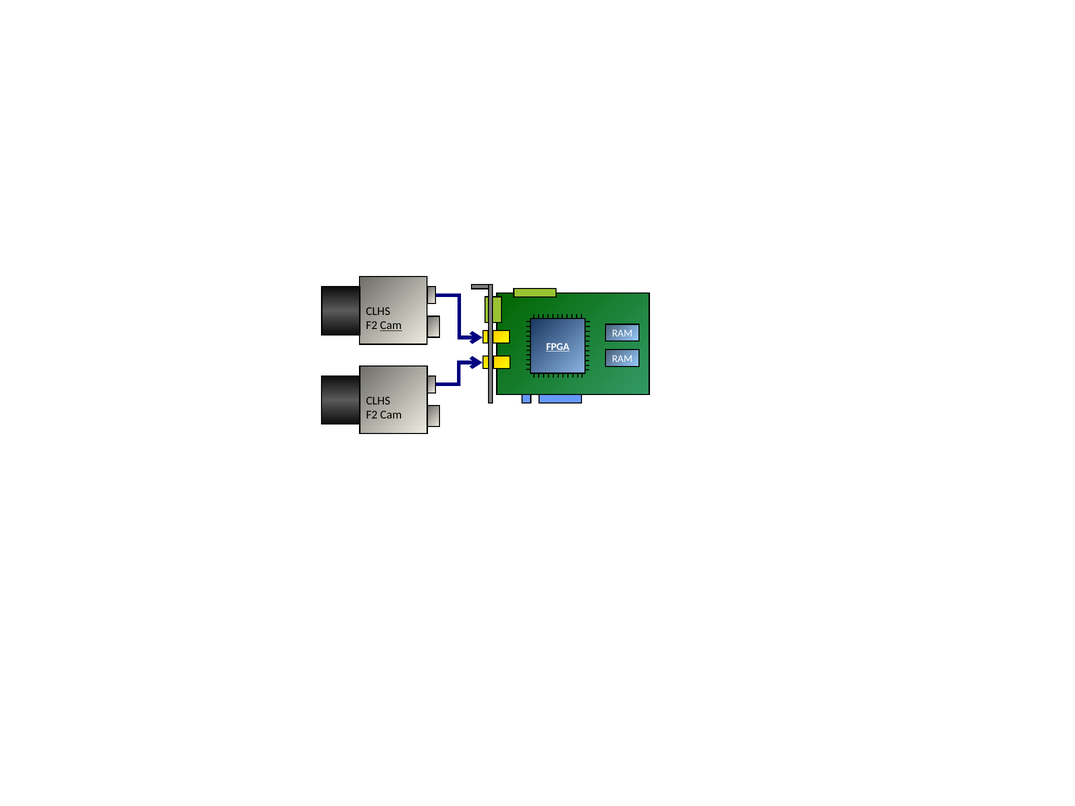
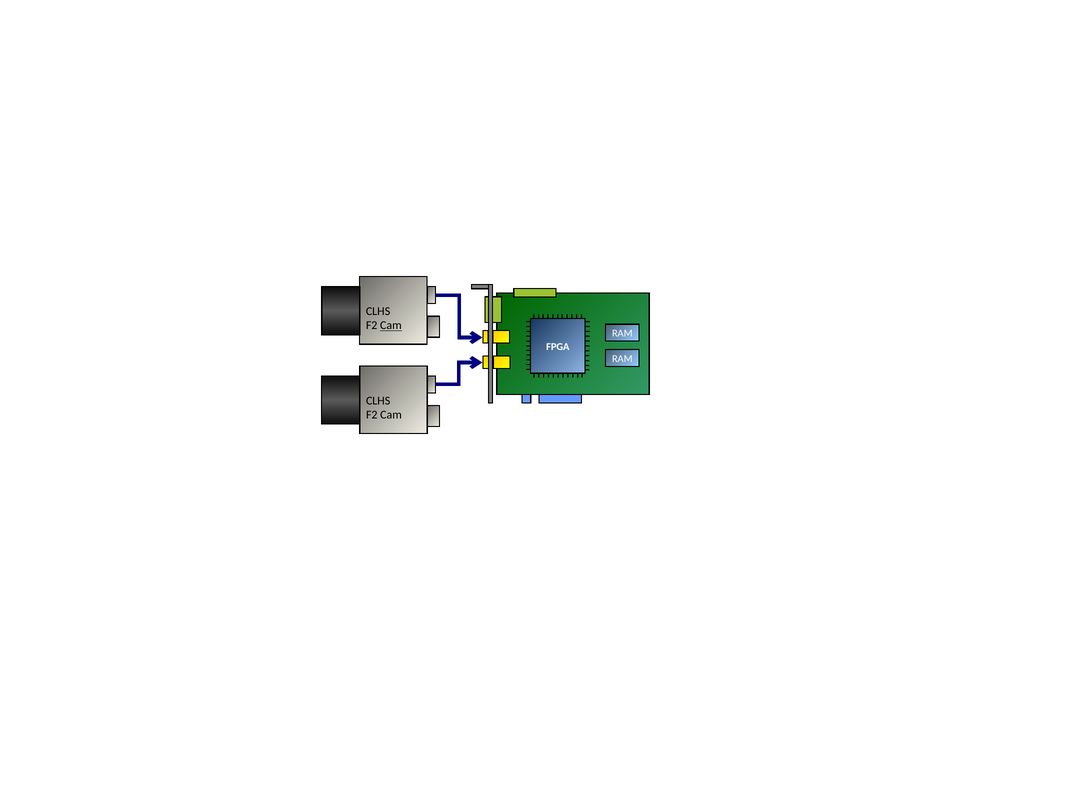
FPGA underline: present -> none
